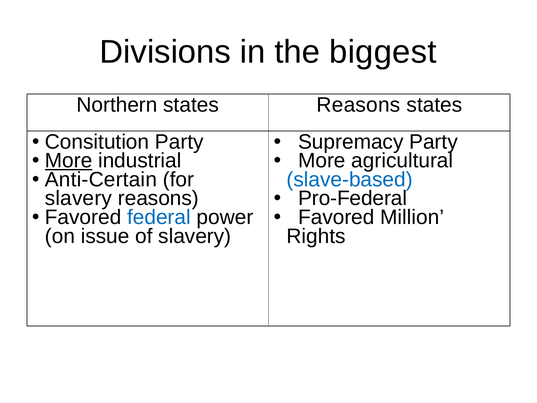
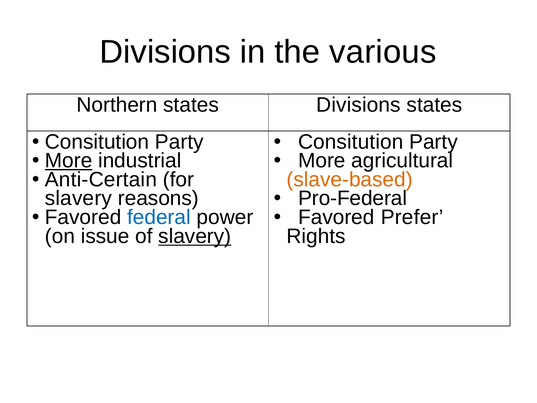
biggest: biggest -> various
states Reasons: Reasons -> Divisions
Supremacy at (351, 142): Supremacy -> Consitution
slave-based colour: blue -> orange
Million: Million -> Prefer
slavery at (195, 236) underline: none -> present
